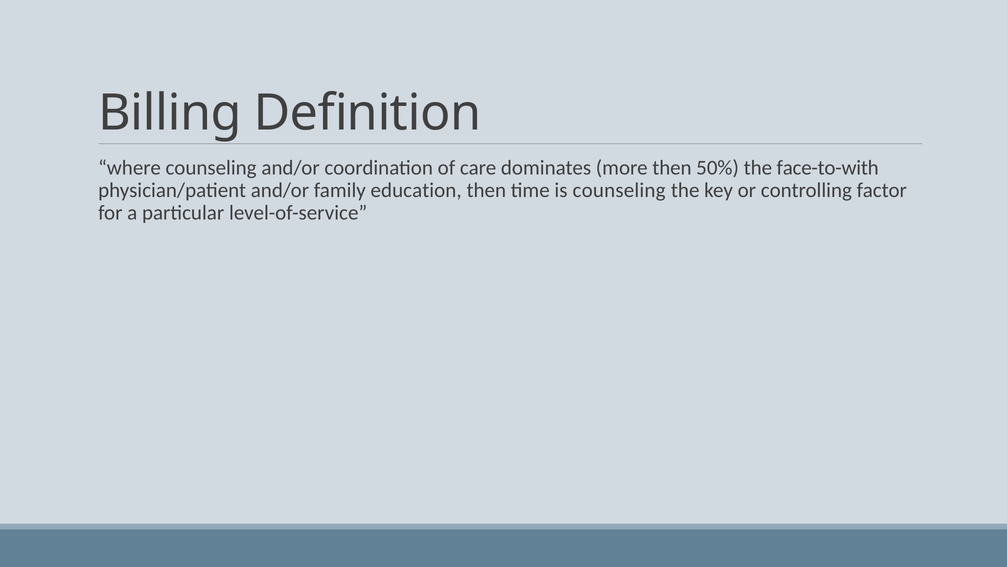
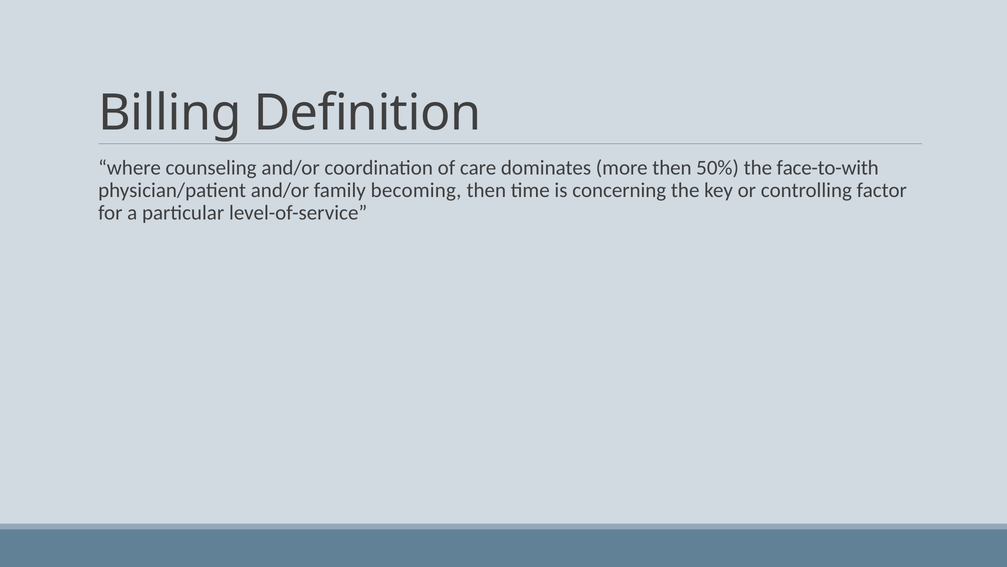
education: education -> becoming
is counseling: counseling -> concerning
